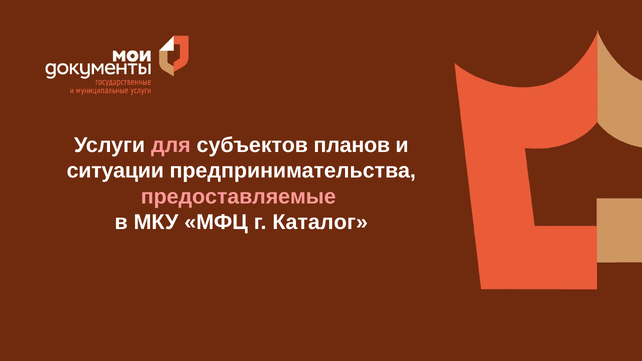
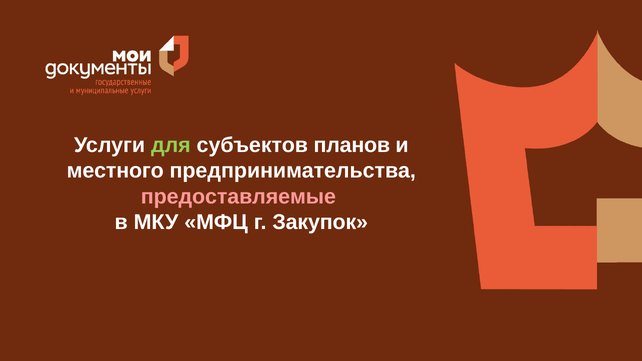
для colour: pink -> light green
ситуации: ситуации -> местного
Каталог: Каталог -> Закупок
